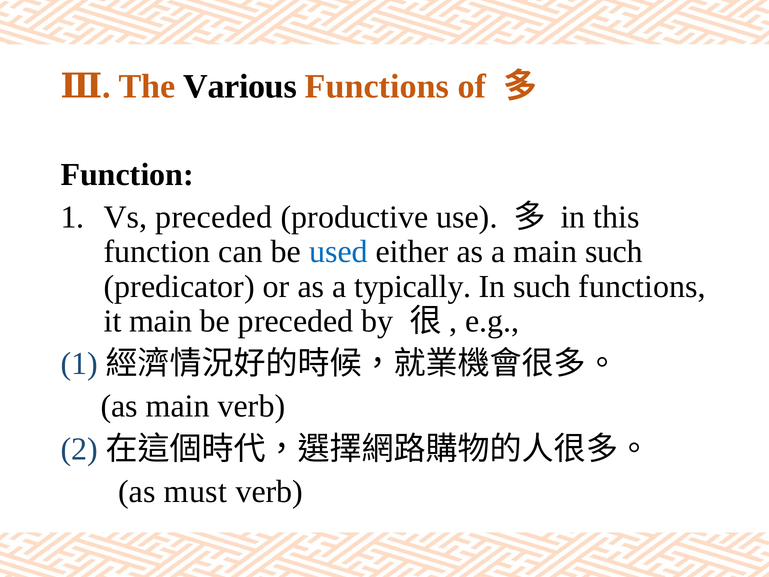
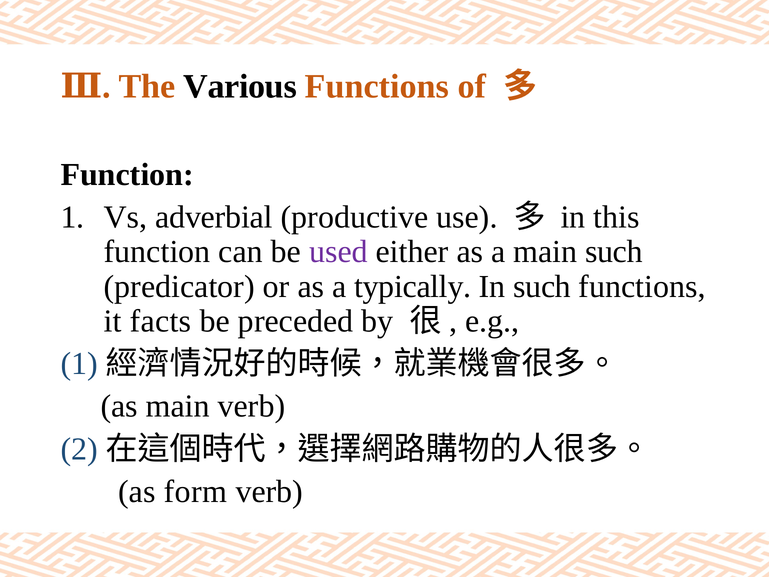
Vs preceded: preceded -> adverbial
used colour: blue -> purple
it main: main -> facts
must: must -> form
